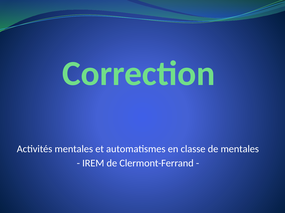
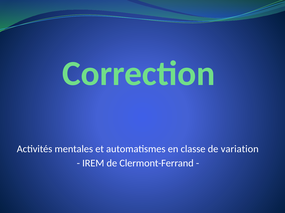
de mentales: mentales -> variation
